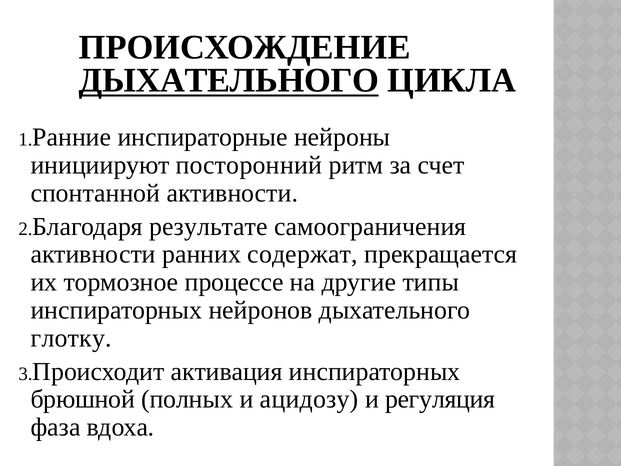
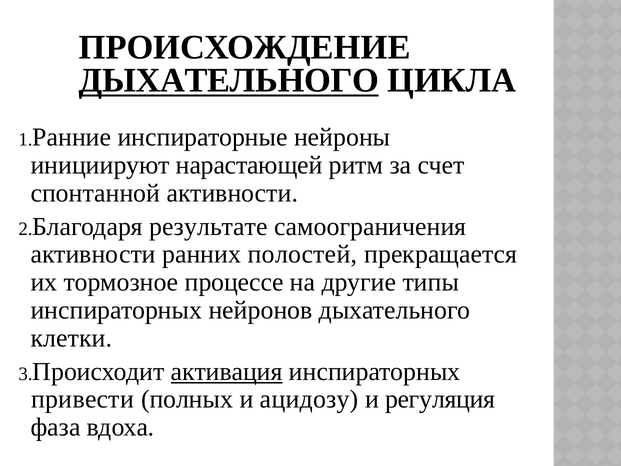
посторонний: посторонний -> нарастающей
содержат: содержат -> полостей
глотку: глотку -> клетки
активация underline: none -> present
брюшной: брюшной -> привести
